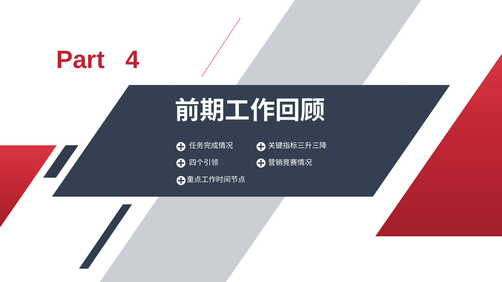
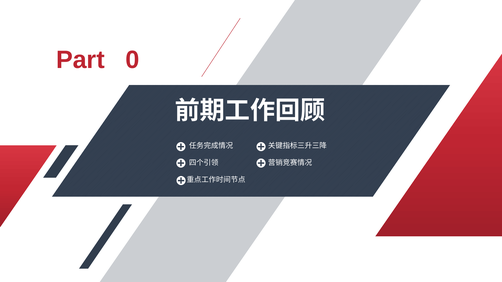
4: 4 -> 0
